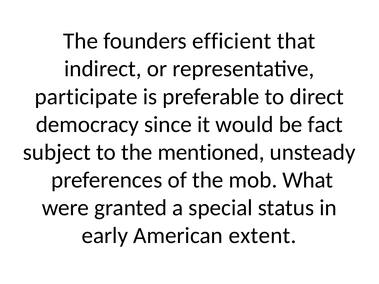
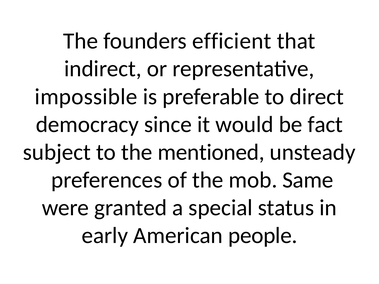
participate: participate -> impossible
What: What -> Same
extent: extent -> people
